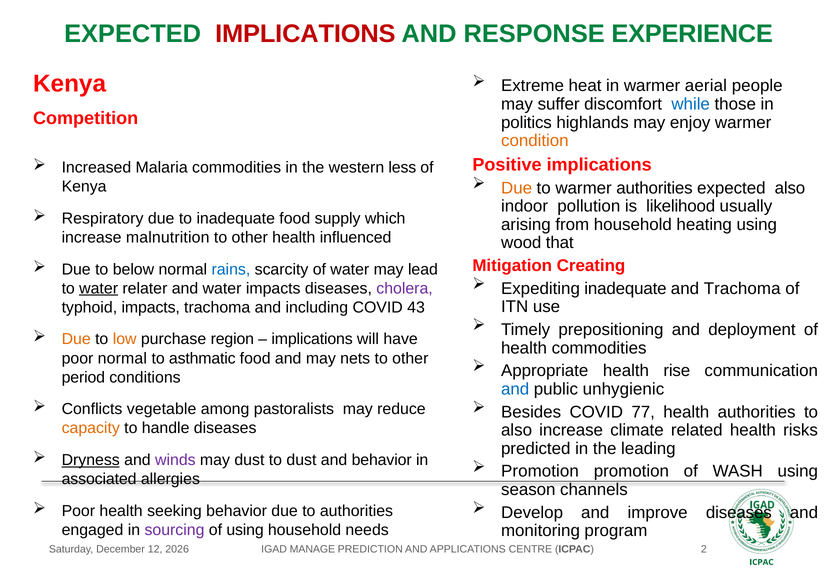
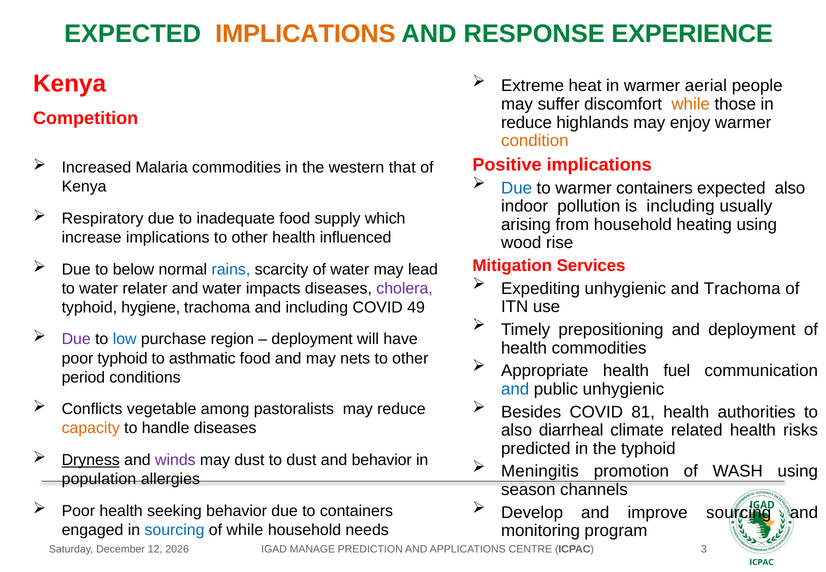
IMPLICATIONS at (305, 34) colour: red -> orange
while at (691, 104) colour: blue -> orange
politics at (526, 122): politics -> reduce
less: less -> that
Due at (517, 188) colour: orange -> blue
warmer authorities: authorities -> containers
is likelihood: likelihood -> including
increase malnutrition: malnutrition -> implications
that: that -> rise
Creating: Creating -> Services
Expediting inadequate: inadequate -> unhygienic
water at (99, 288) underline: present -> none
typhoid impacts: impacts -> hygiene
43: 43 -> 49
Due at (76, 339) colour: orange -> purple
low colour: orange -> blue
implications at (312, 339): implications -> deployment
poor normal: normal -> typhoid
rise: rise -> fuel
77: 77 -> 81
also increase: increase -> diarrheal
the leading: leading -> typhoid
Promotion at (540, 471): Promotion -> Meningitis
associated: associated -> population
improve diseases: diseases -> sourcing
to authorities: authorities -> containers
sourcing at (174, 530) colour: purple -> blue
of using: using -> while
2: 2 -> 3
